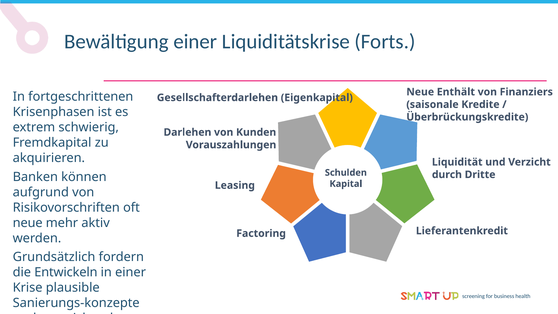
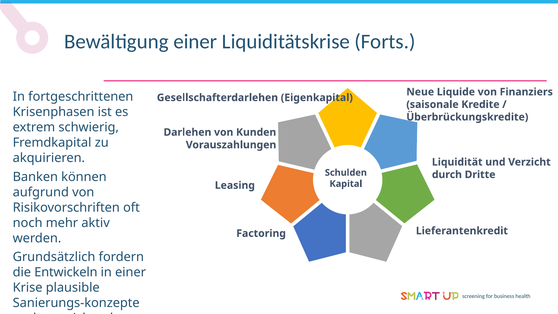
Enthält: Enthält -> Liquide
neue at (28, 223): neue -> noch
